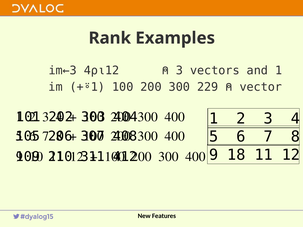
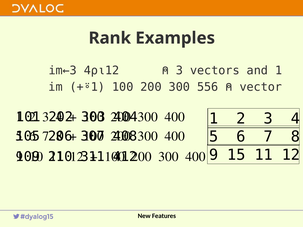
229: 229 -> 556
18: 18 -> 15
